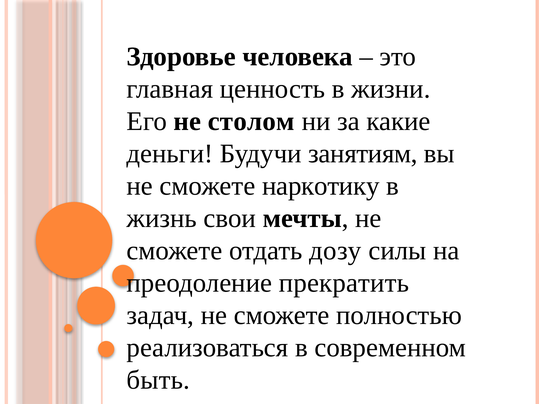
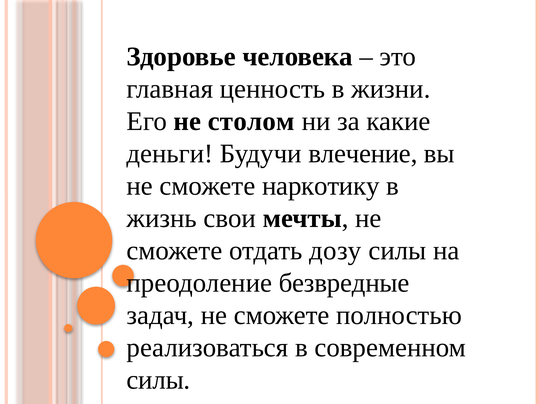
занятиям: занятиям -> влечение
прекратить: прекратить -> безвредные
быть at (158, 380): быть -> силы
